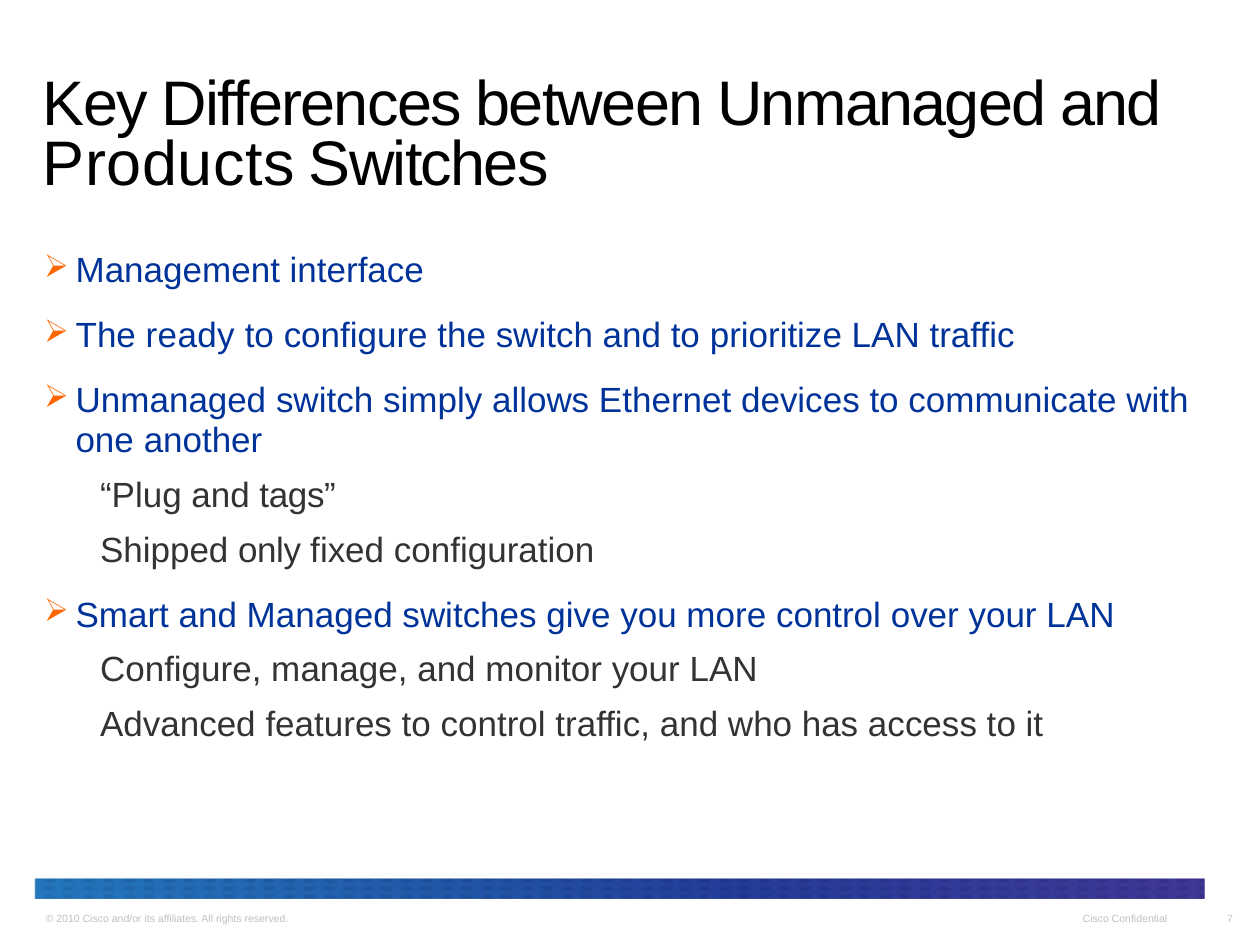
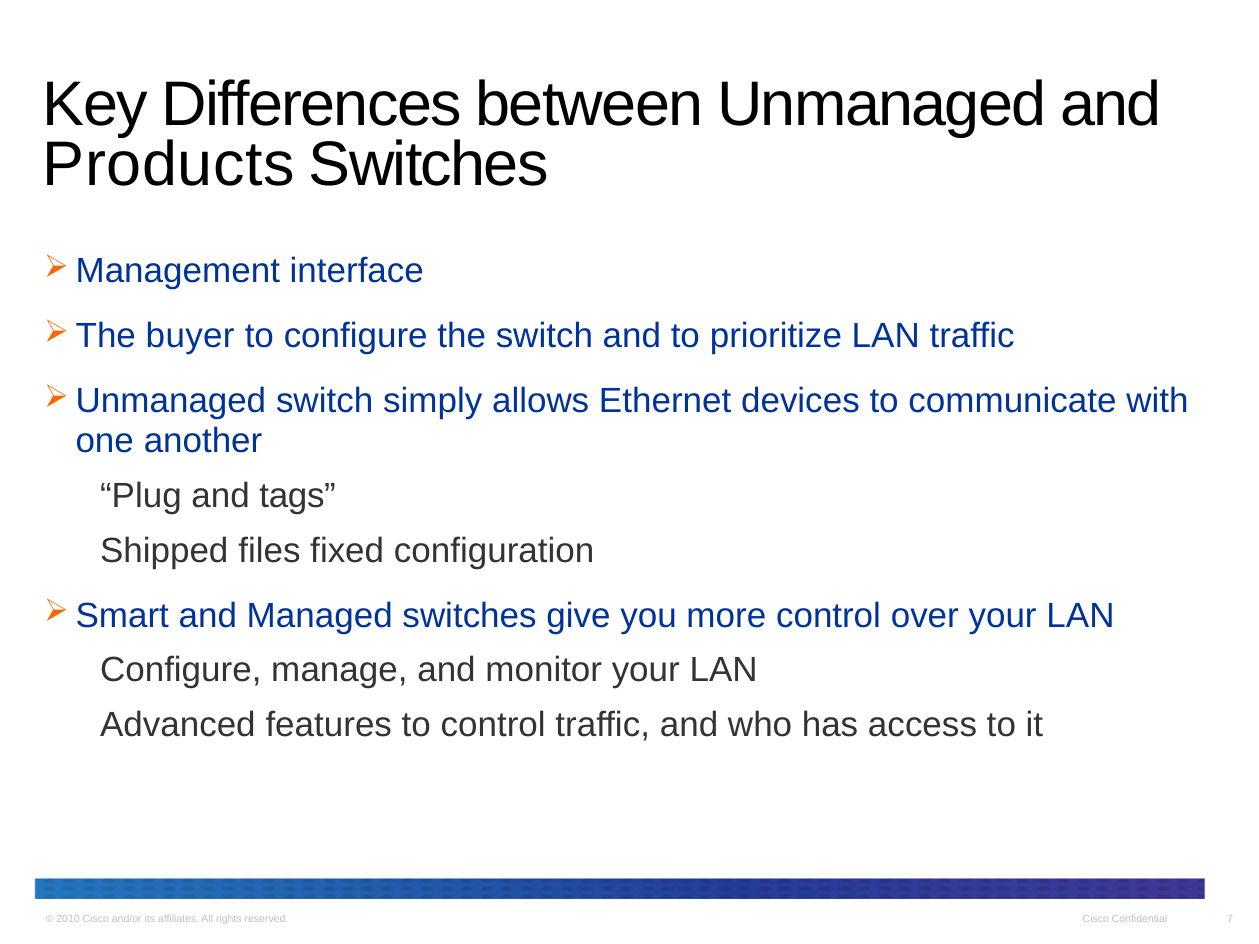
ready: ready -> buyer
only: only -> files
